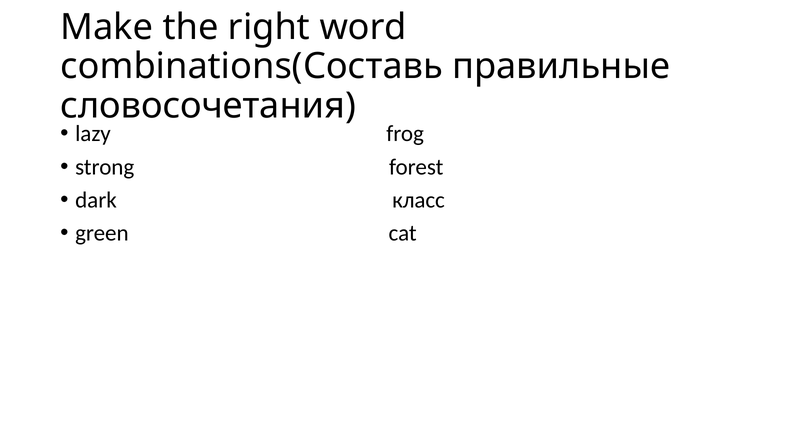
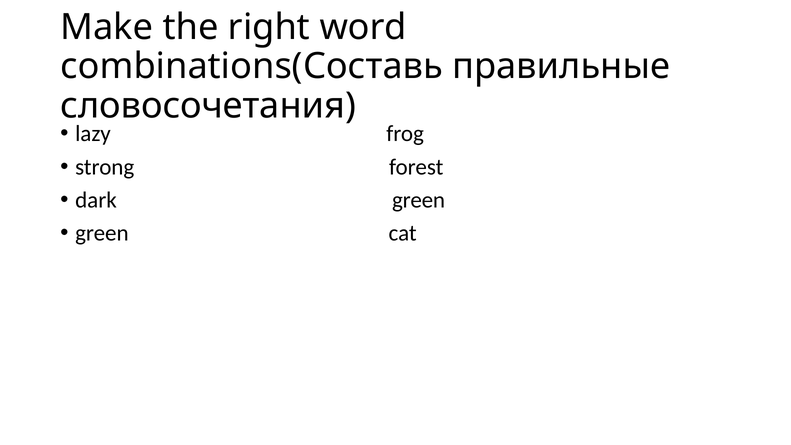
dark класс: класс -> green
